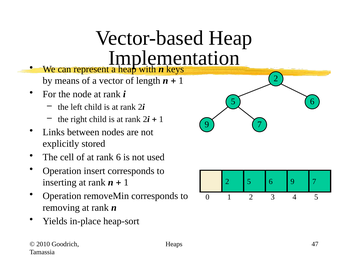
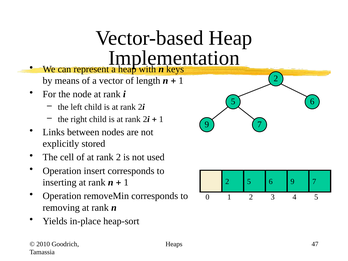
rank 6: 6 -> 2
